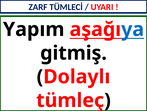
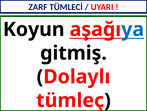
Yapım: Yapım -> Koyun
